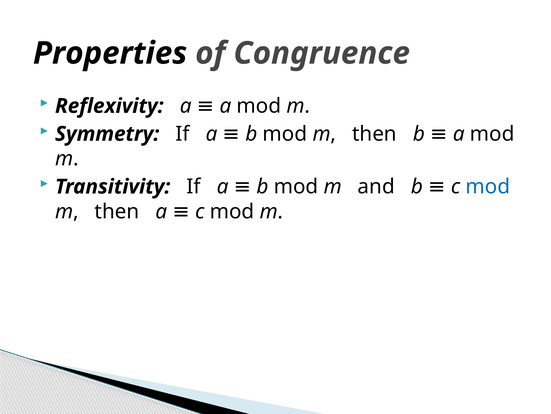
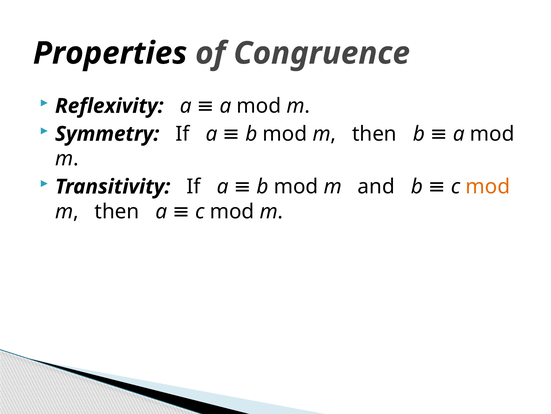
mod at (488, 186) colour: blue -> orange
